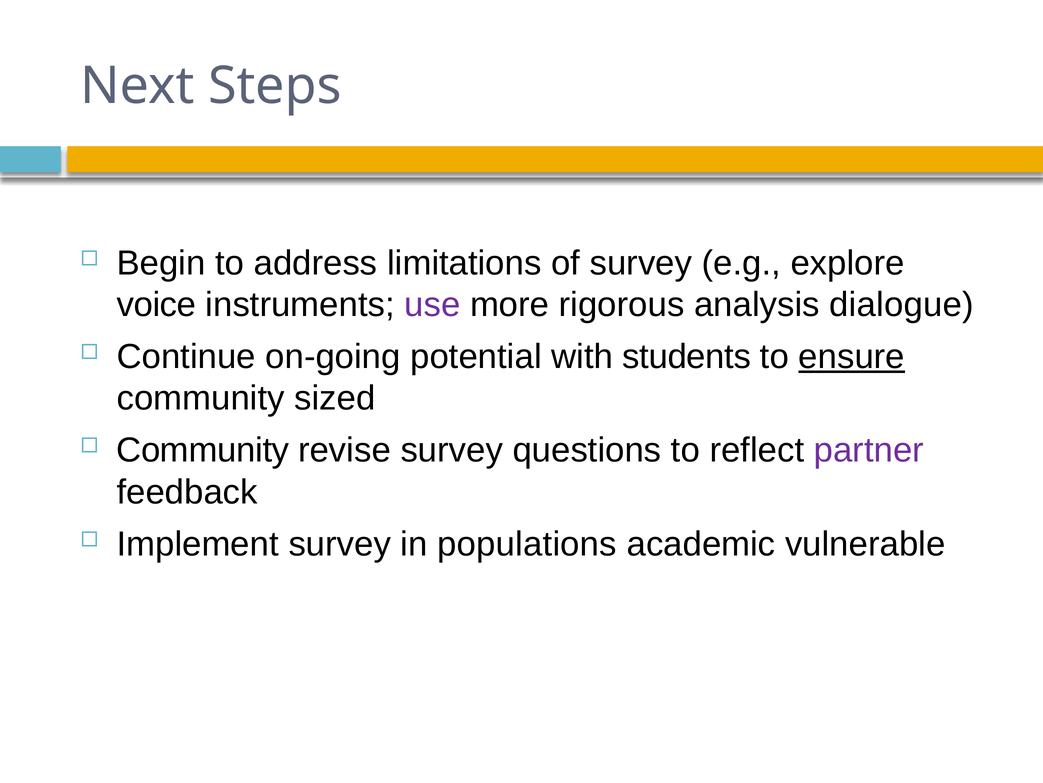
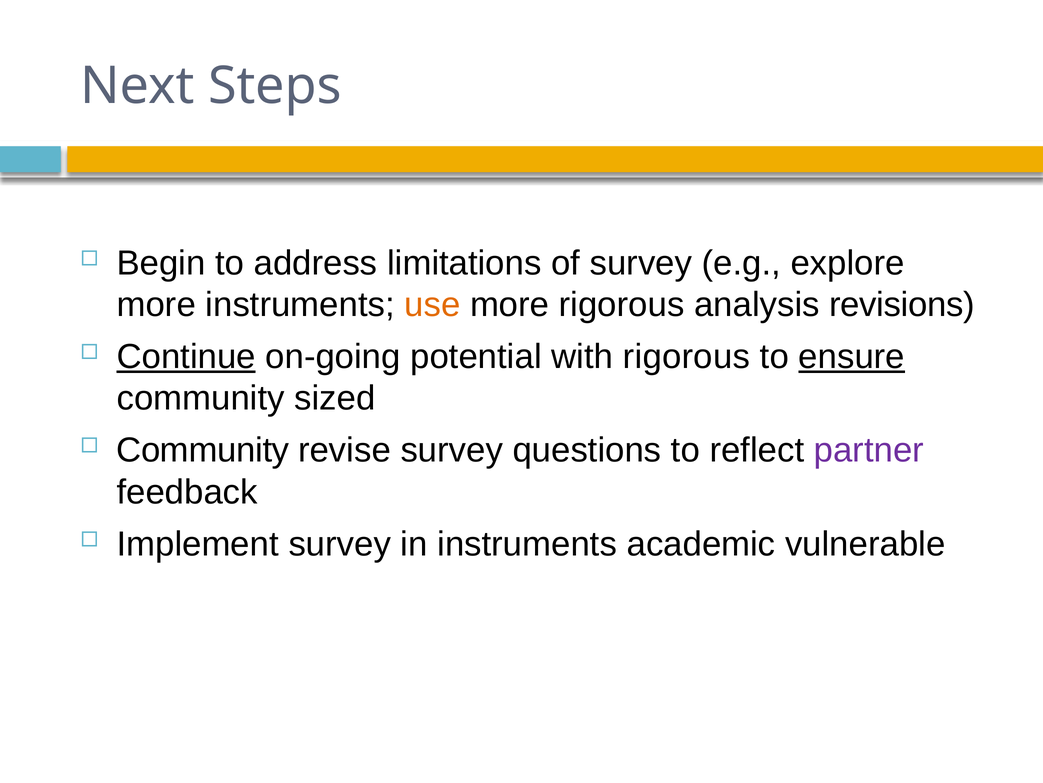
voice at (156, 305): voice -> more
use colour: purple -> orange
dialogue: dialogue -> revisions
Continue underline: none -> present
with students: students -> rigorous
in populations: populations -> instruments
